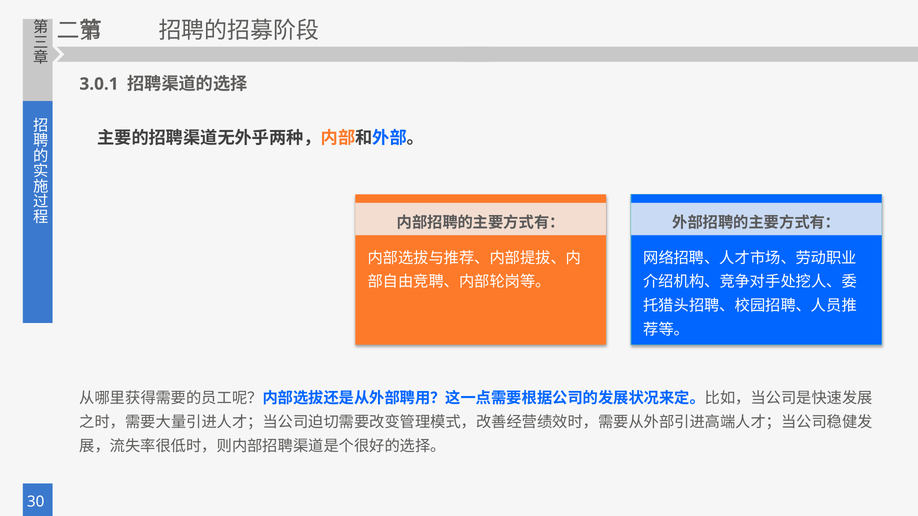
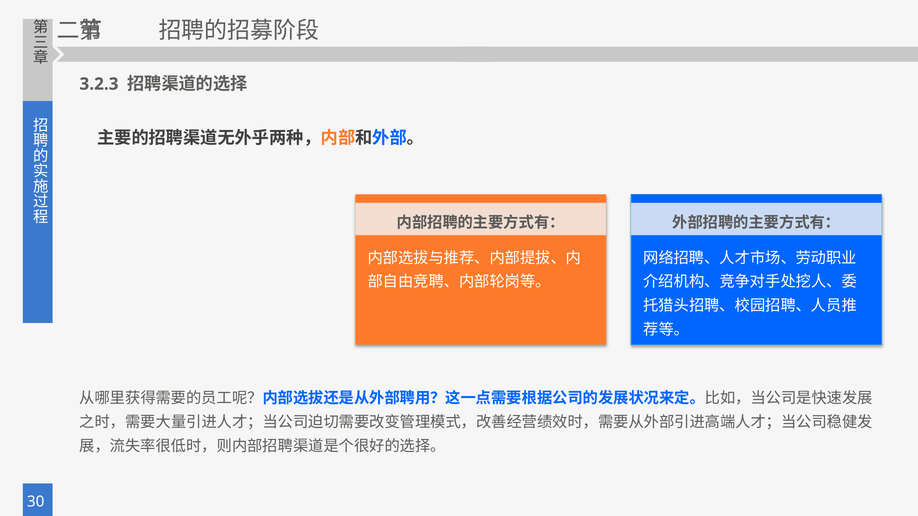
3.0.1: 3.0.1 -> 3.2.3
